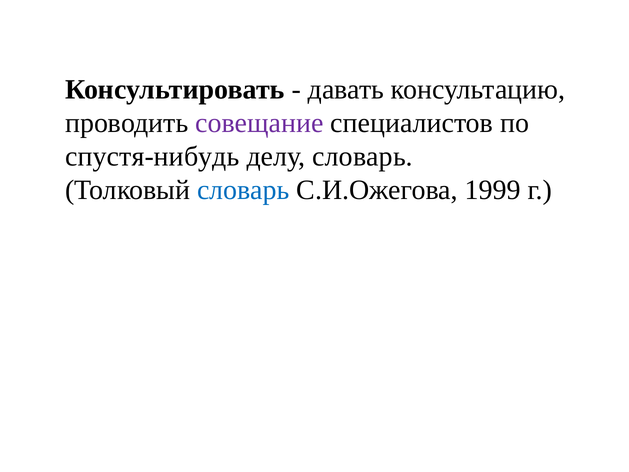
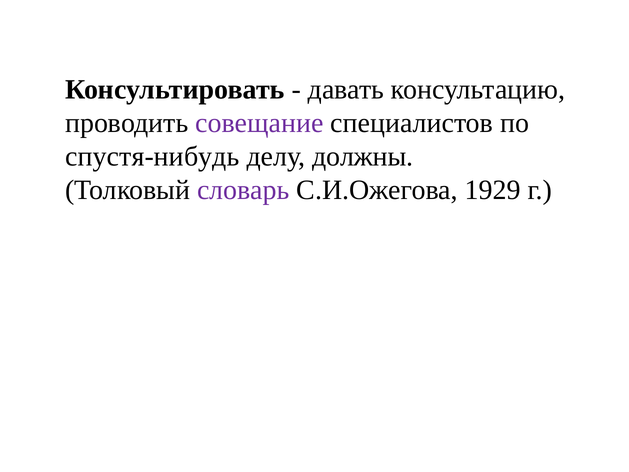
делу словарь: словарь -> должны
словарь at (243, 190) colour: blue -> purple
1999: 1999 -> 1929
